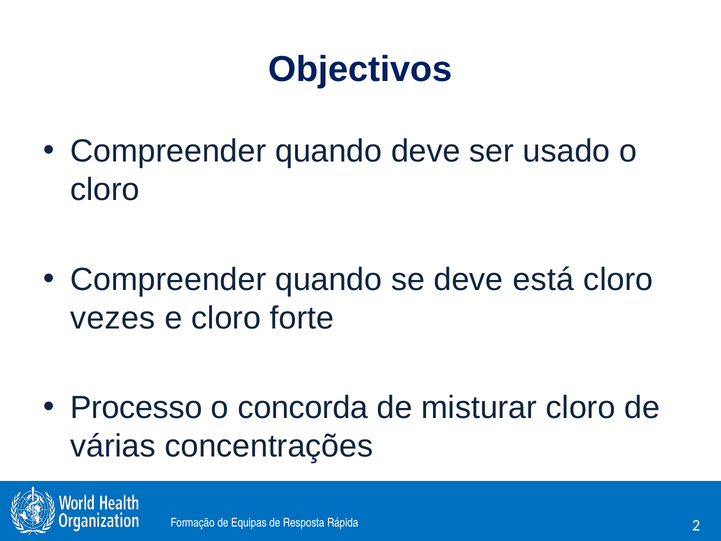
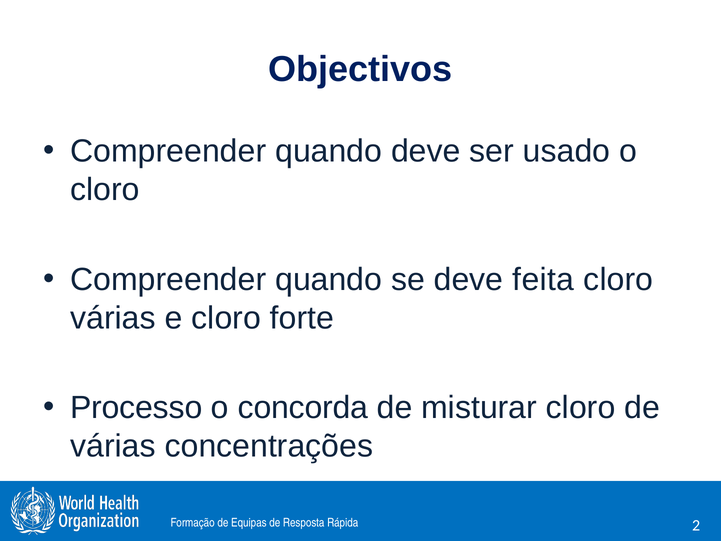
está: está -> feita
vezes at (113, 318): vezes -> várias
